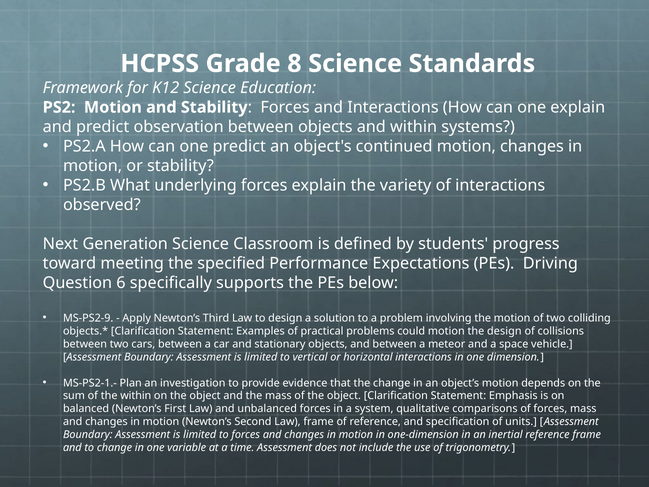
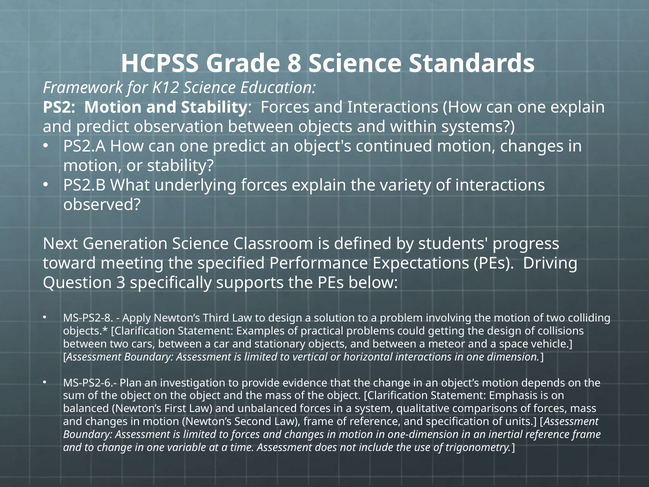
6: 6 -> 3
MS-PS2-9: MS-PS2-9 -> MS-PS2-8
could motion: motion -> getting
MS-PS2-1.-: MS-PS2-1.- -> MS-PS2-6.-
sum of the within: within -> object
